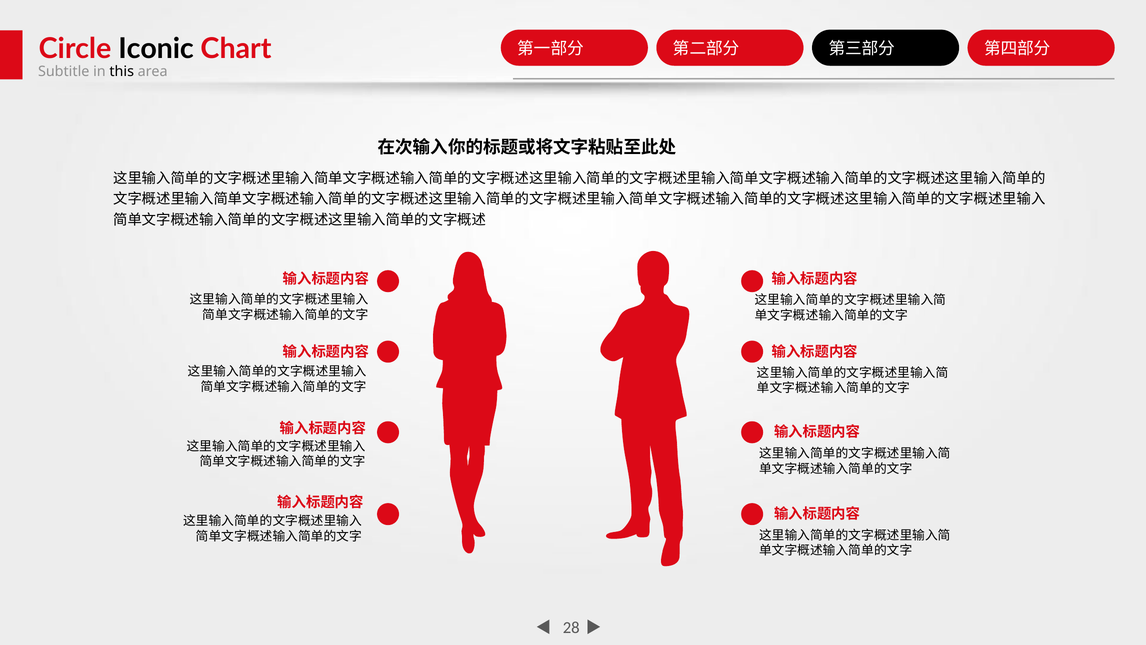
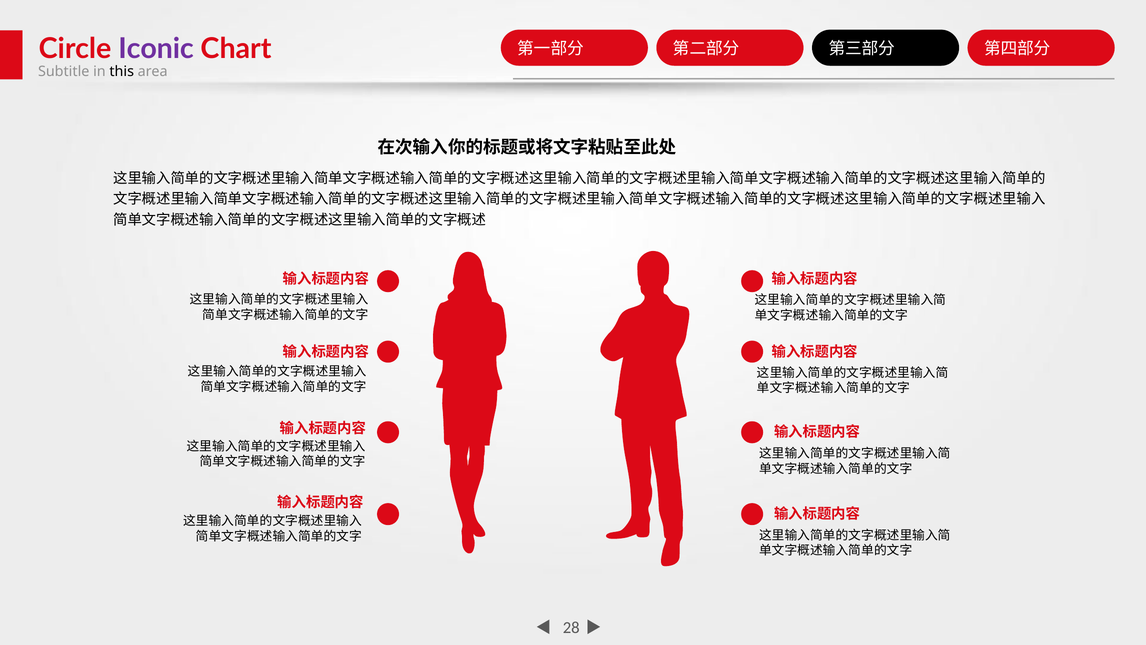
Iconic colour: black -> purple
